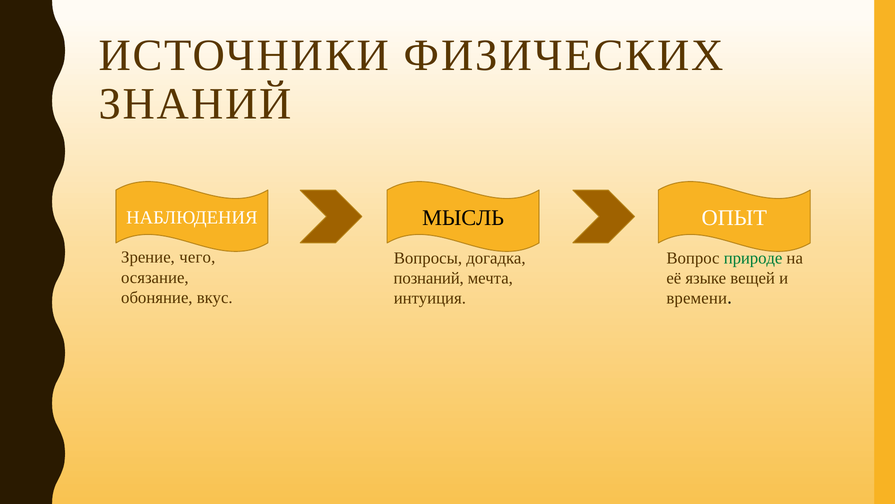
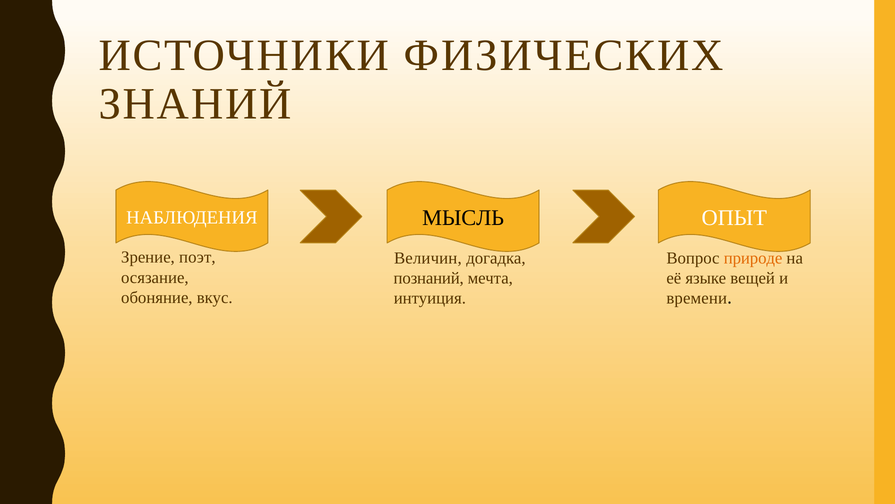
чего: чего -> поэт
Вопросы: Вопросы -> Величин
природе colour: green -> orange
